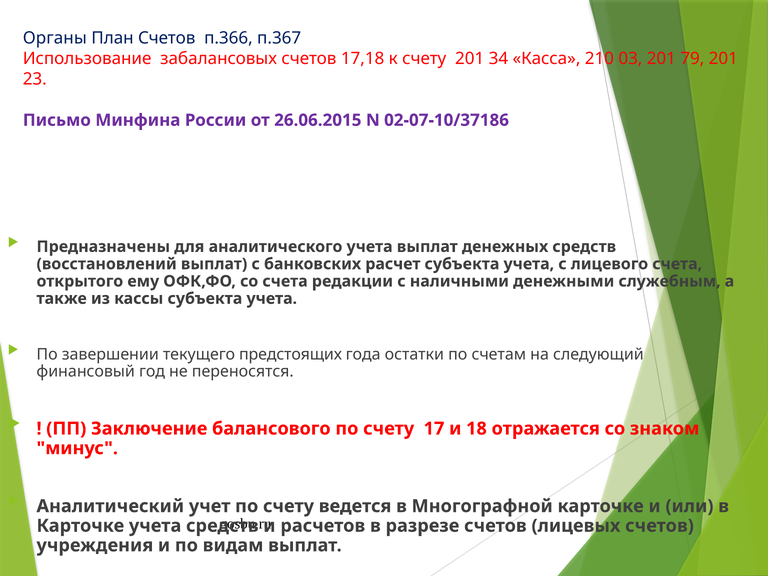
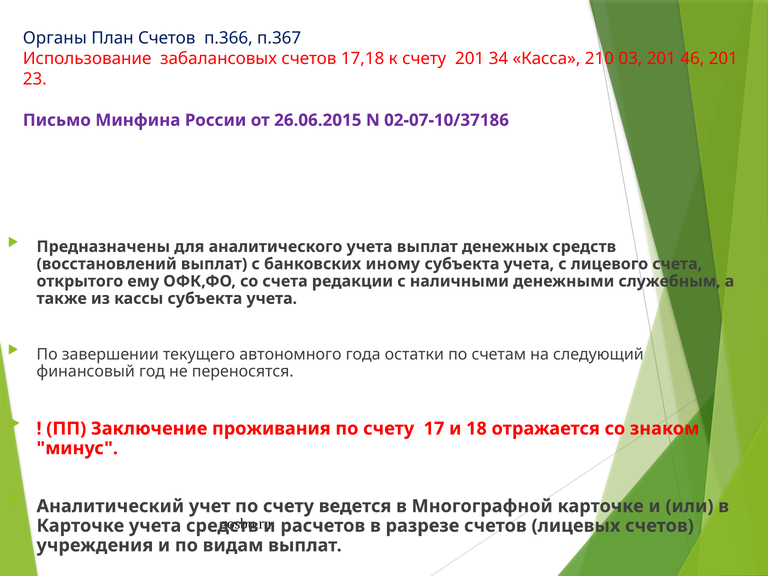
79: 79 -> 46
расчет: расчет -> иному
предстоящих: предстоящих -> автономного
балансового: балансового -> проживания
